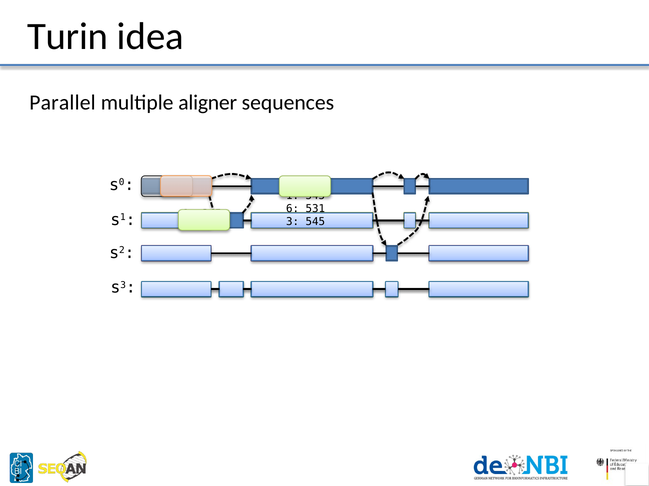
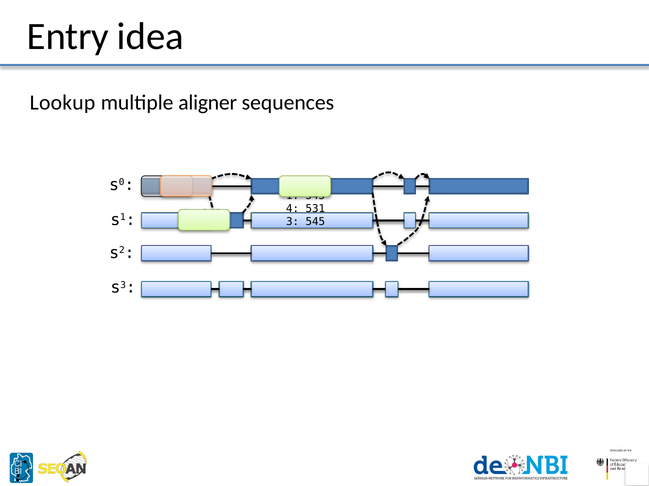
Turin: Turin -> Entry
Parallel: Parallel -> Lookup
6: 6 -> 4
